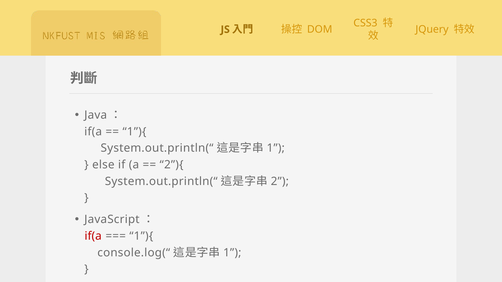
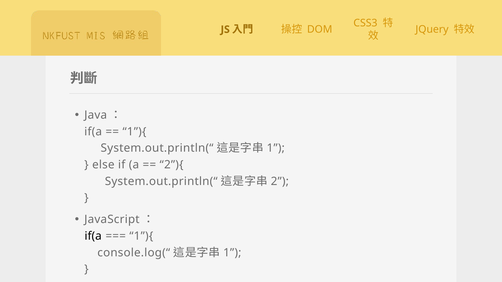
if(a at (93, 236) colour: red -> black
